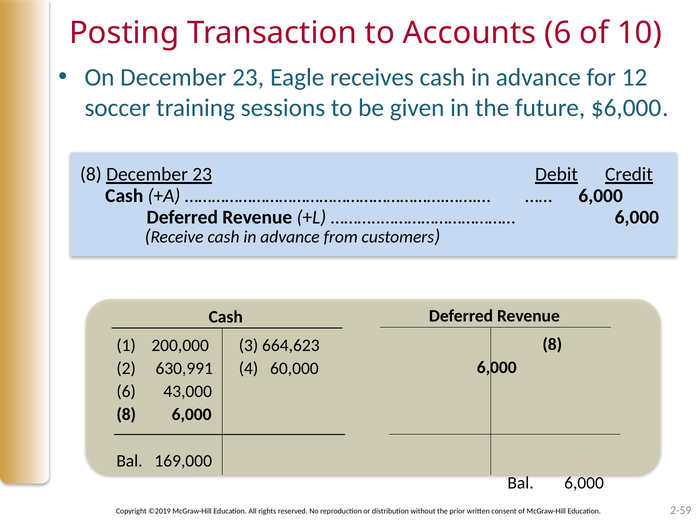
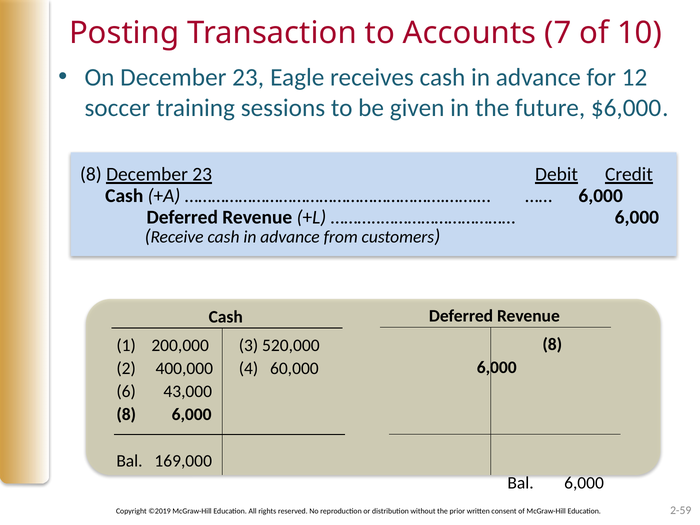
Accounts 6: 6 -> 7
664,623: 664,623 -> 520,000
630,991: 630,991 -> 400,000
